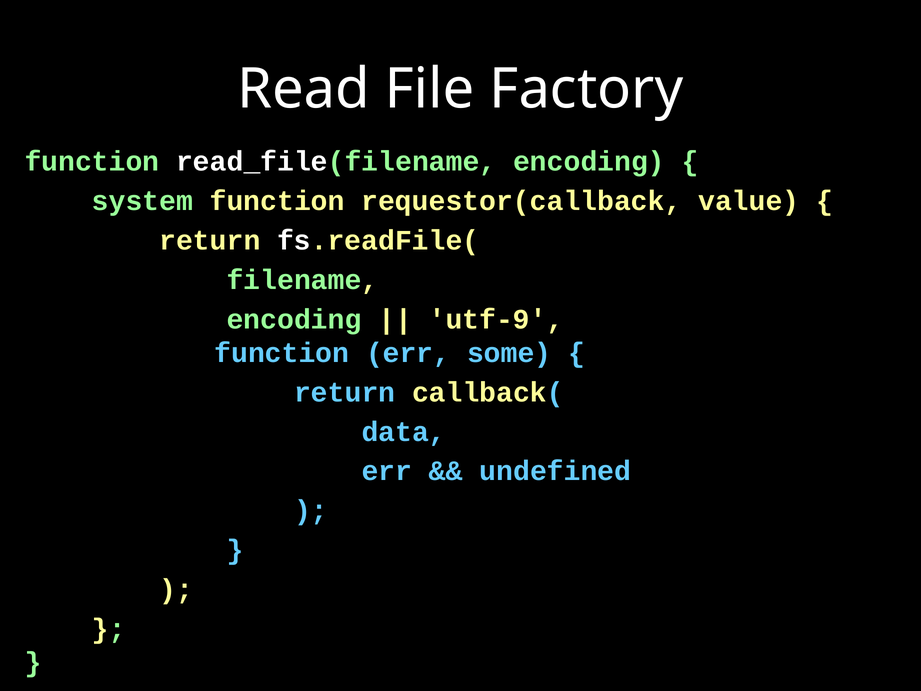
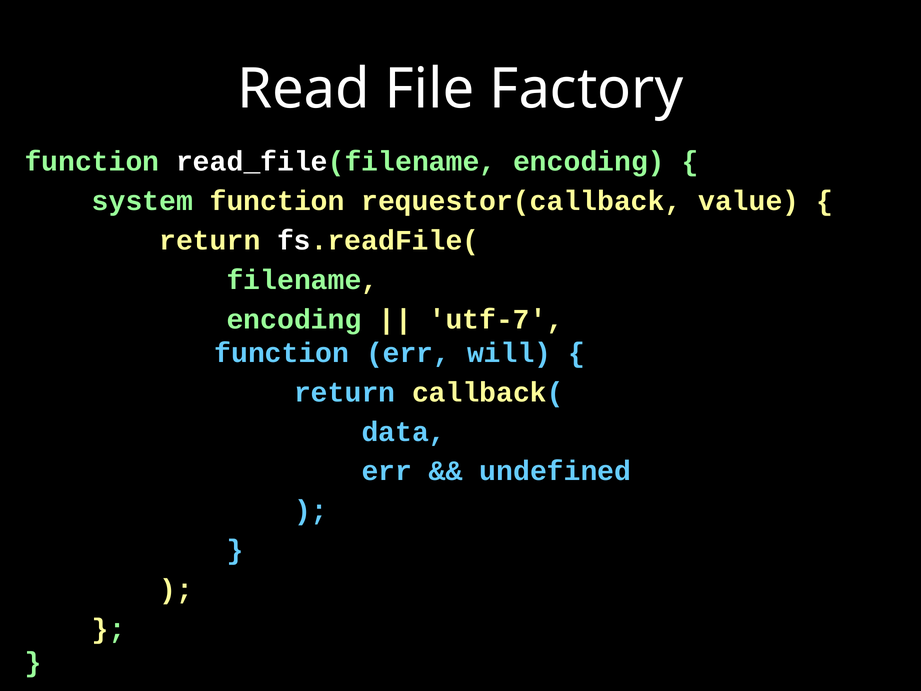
utf-9: utf-9 -> utf-7
some: some -> will
